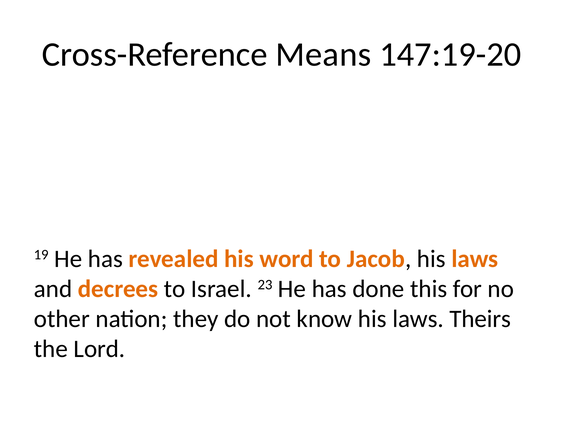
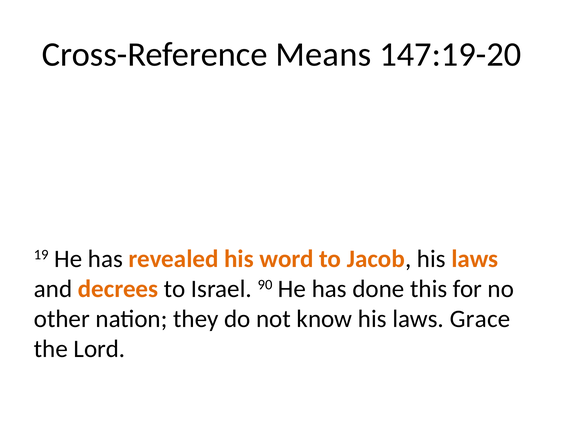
23: 23 -> 90
Theirs: Theirs -> Grace
